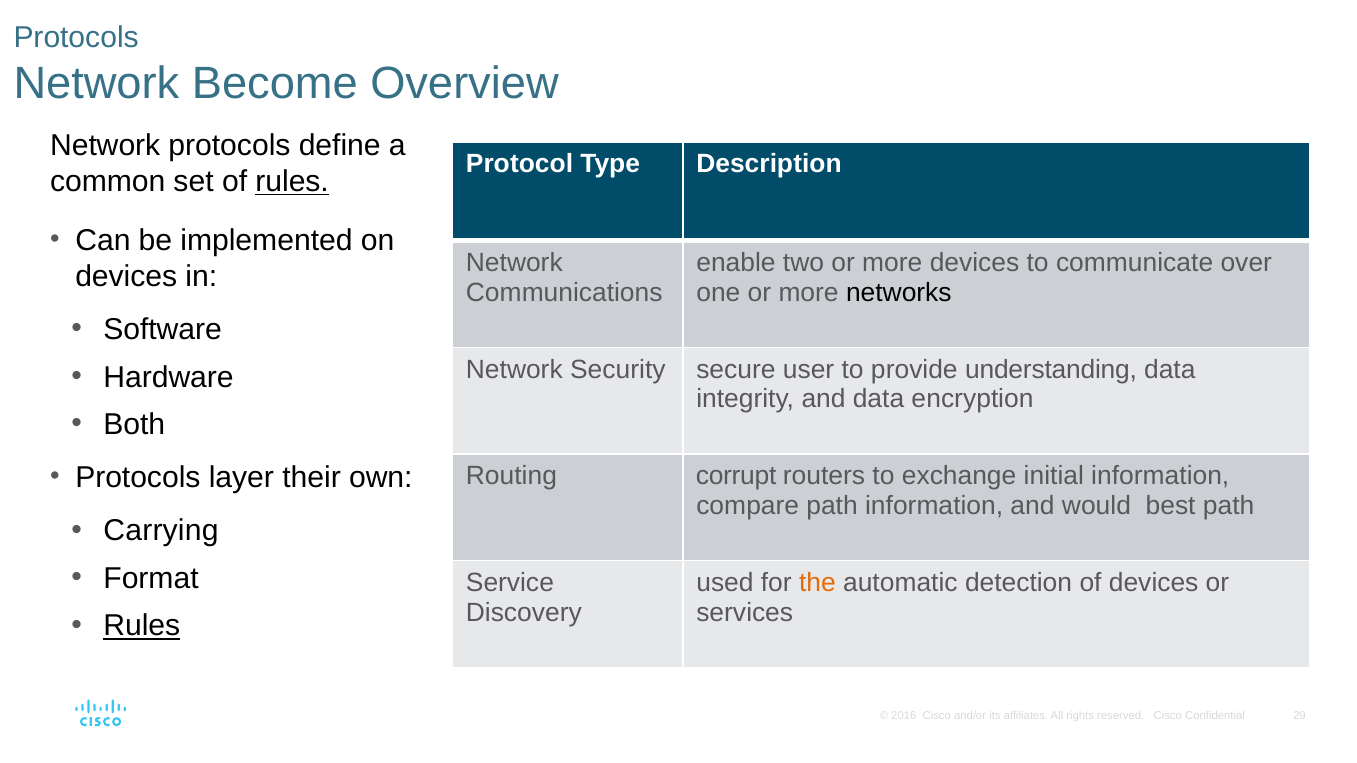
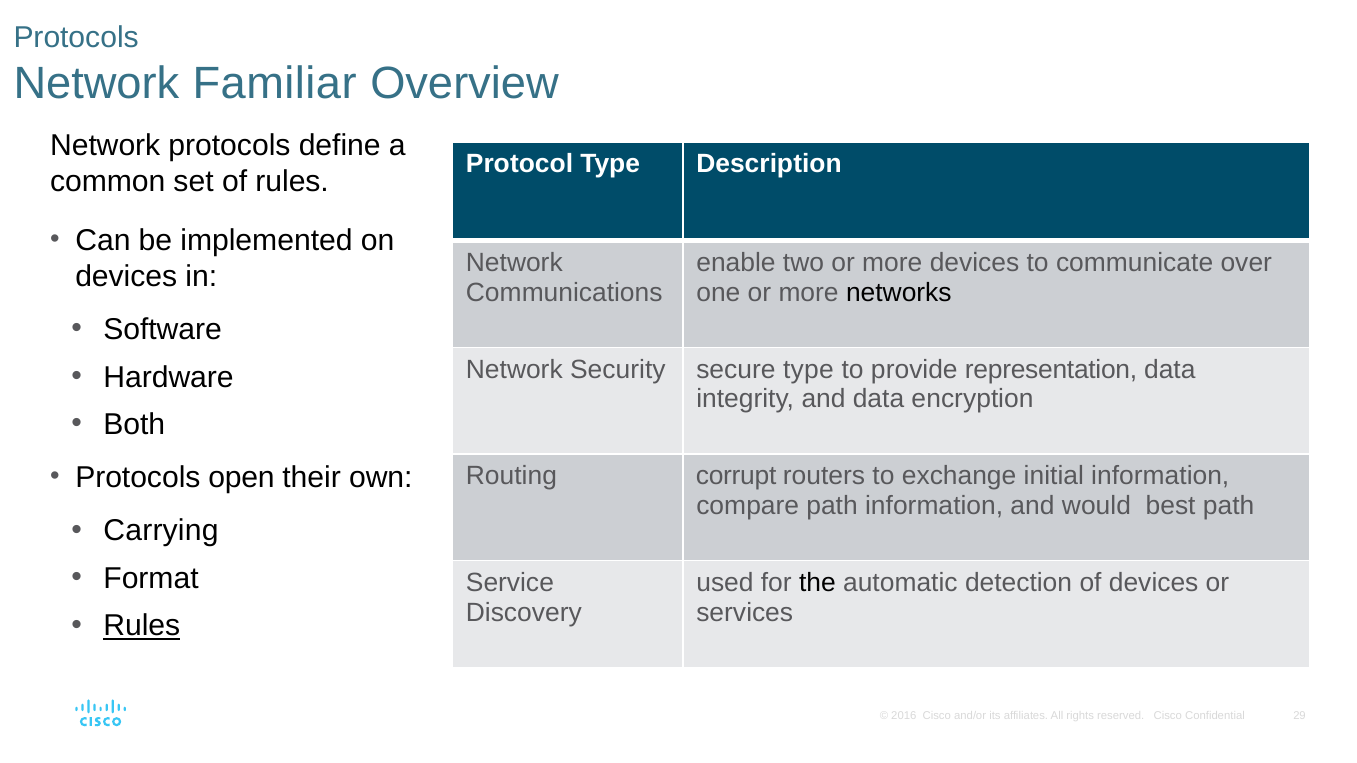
Become: Become -> Familiar
rules at (292, 182) underline: present -> none
secure user: user -> type
understanding: understanding -> representation
layer: layer -> open
the colour: orange -> black
